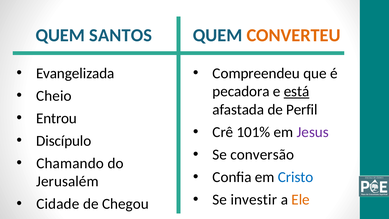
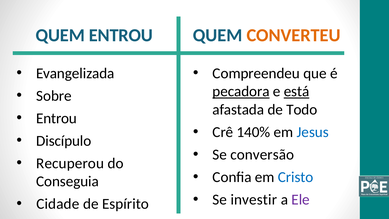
QUEM SANTOS: SANTOS -> ENTROU
pecadora underline: none -> present
Cheio: Cheio -> Sobre
Perfil: Perfil -> Todo
101%: 101% -> 140%
Jesus colour: purple -> blue
Chamando: Chamando -> Recuperou
Jerusalém: Jerusalém -> Conseguia
Ele colour: orange -> purple
Chegou: Chegou -> Espírito
